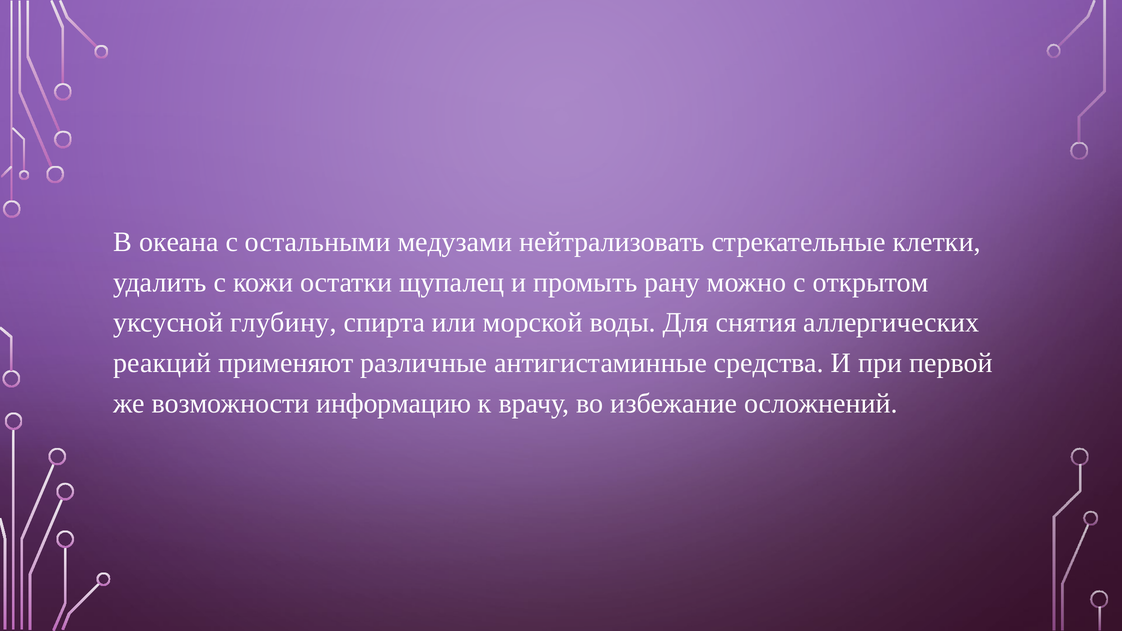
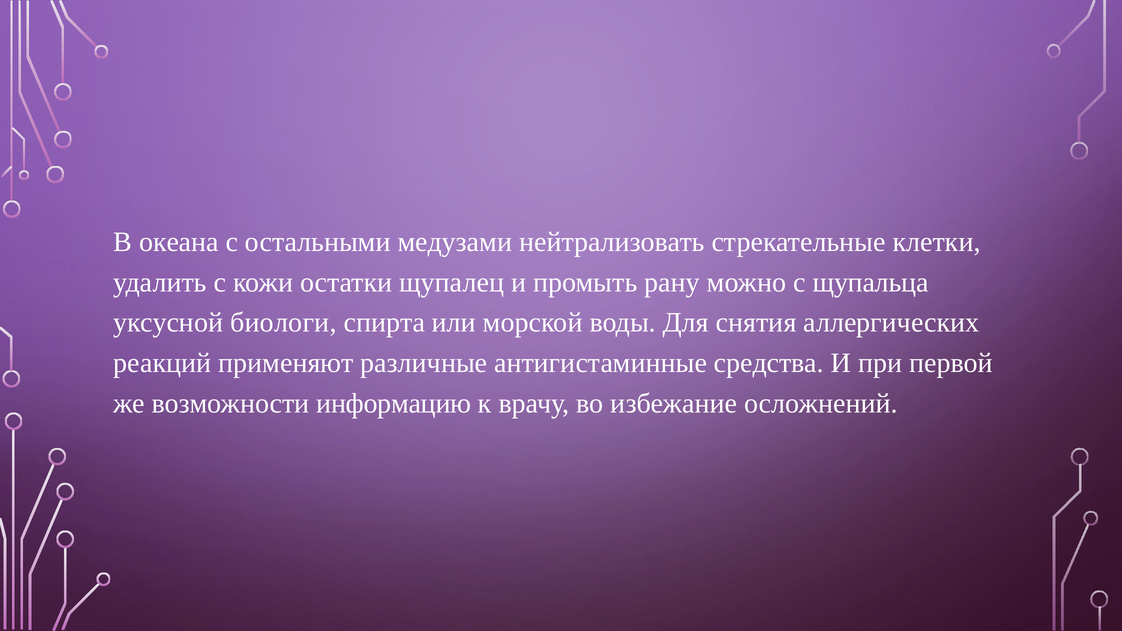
открытом: открытом -> щупальца
глубину: глубину -> биологи
